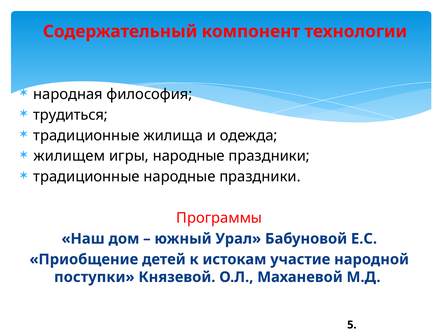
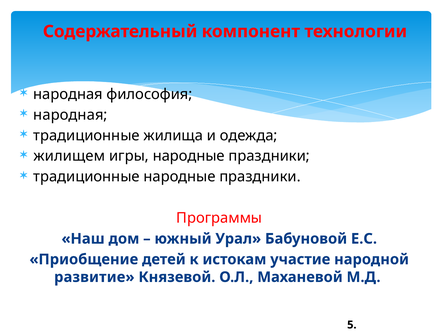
трудиться at (71, 115): трудиться -> народная
поступки: поступки -> развитие
